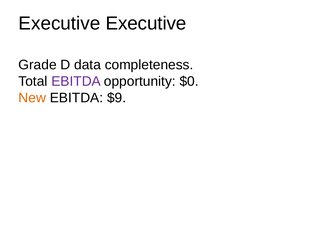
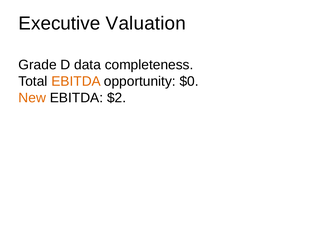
Executive Executive: Executive -> Valuation
EBITDA at (76, 81) colour: purple -> orange
$9: $9 -> $2
